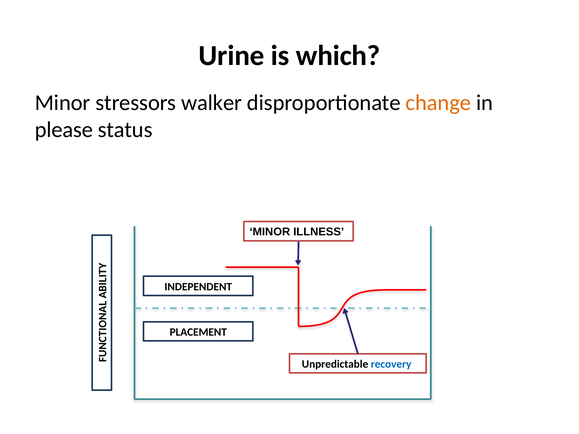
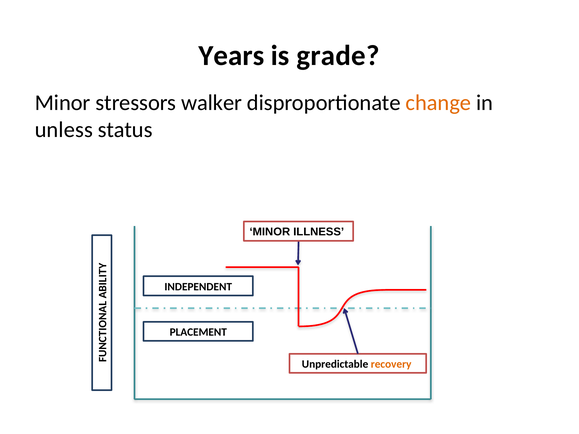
Urine: Urine -> Years
which: which -> grade
please: please -> unless
recovery colour: blue -> orange
